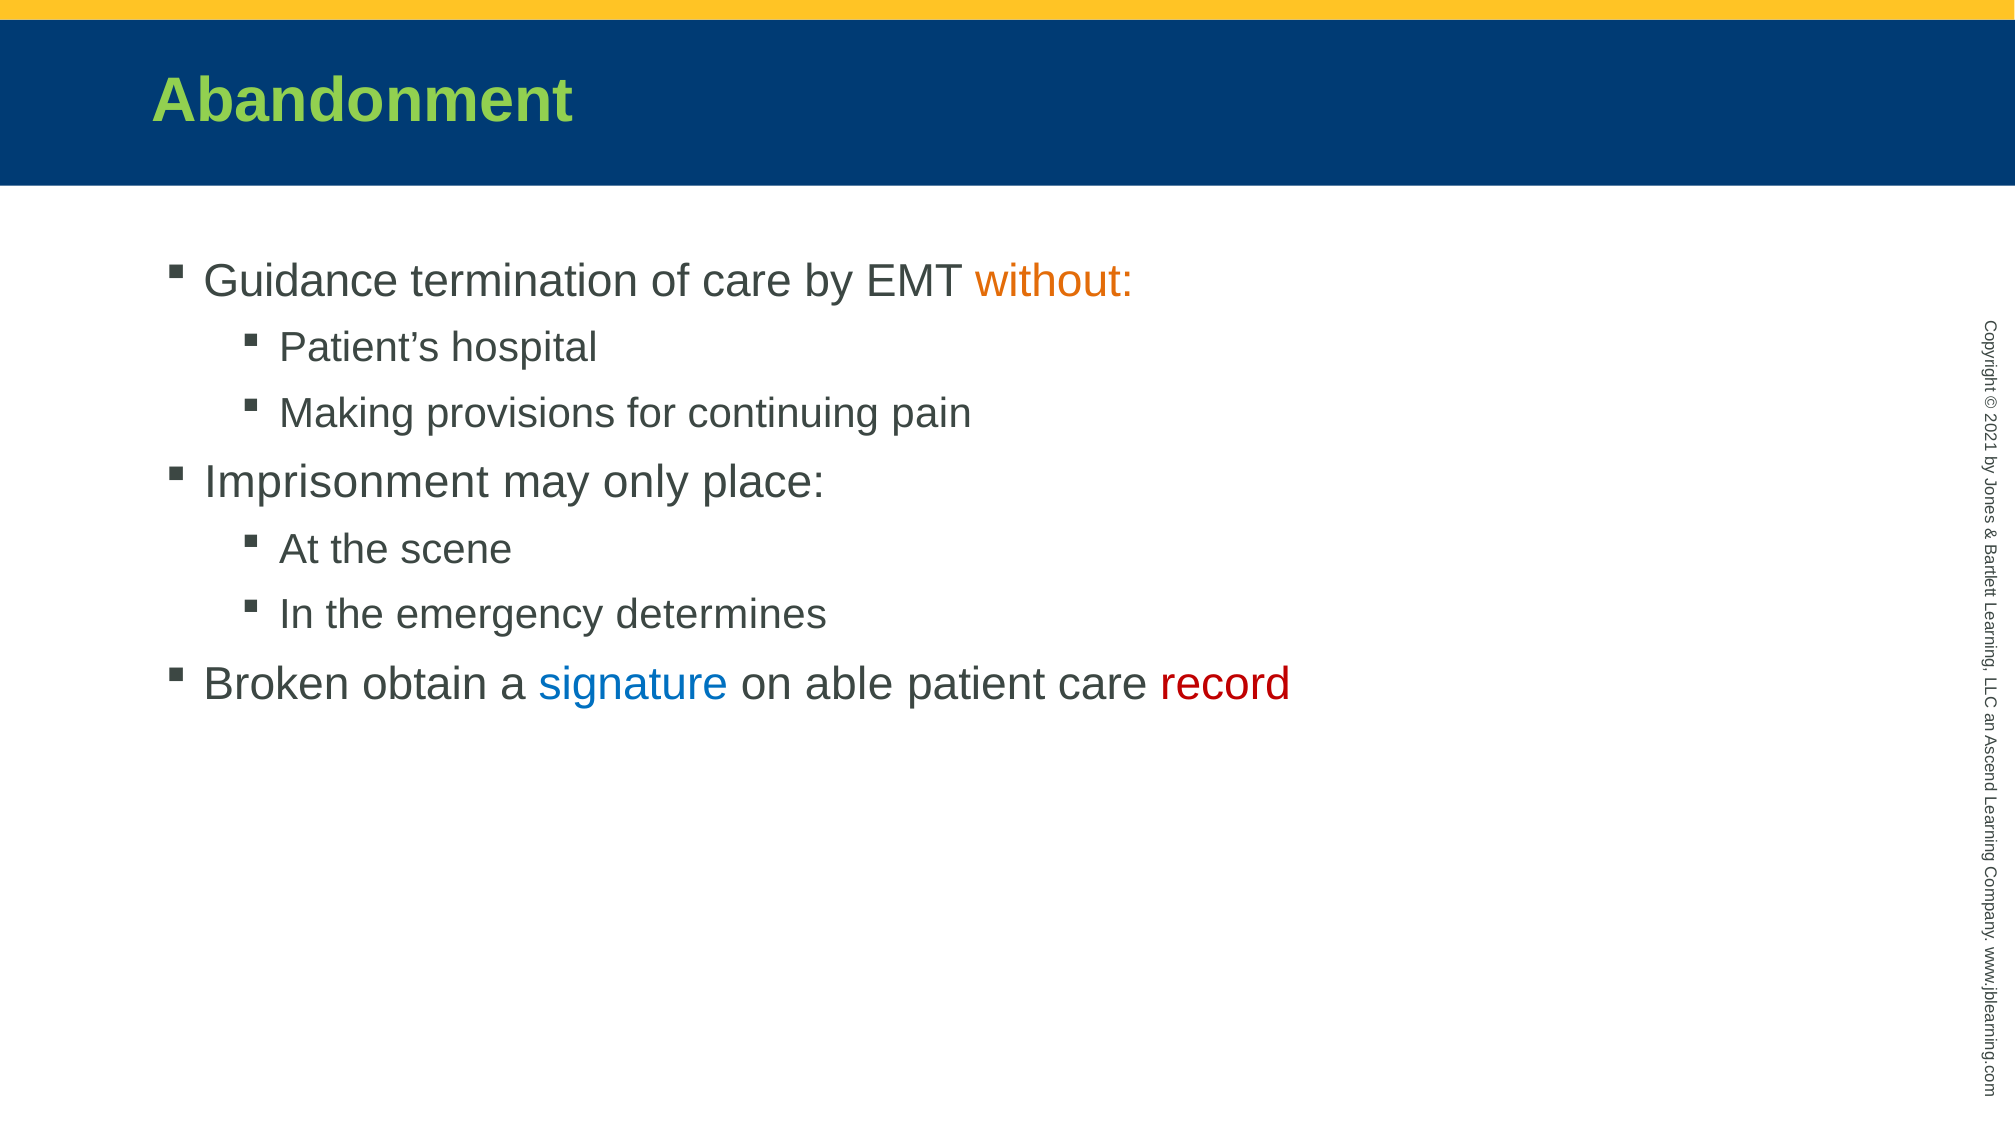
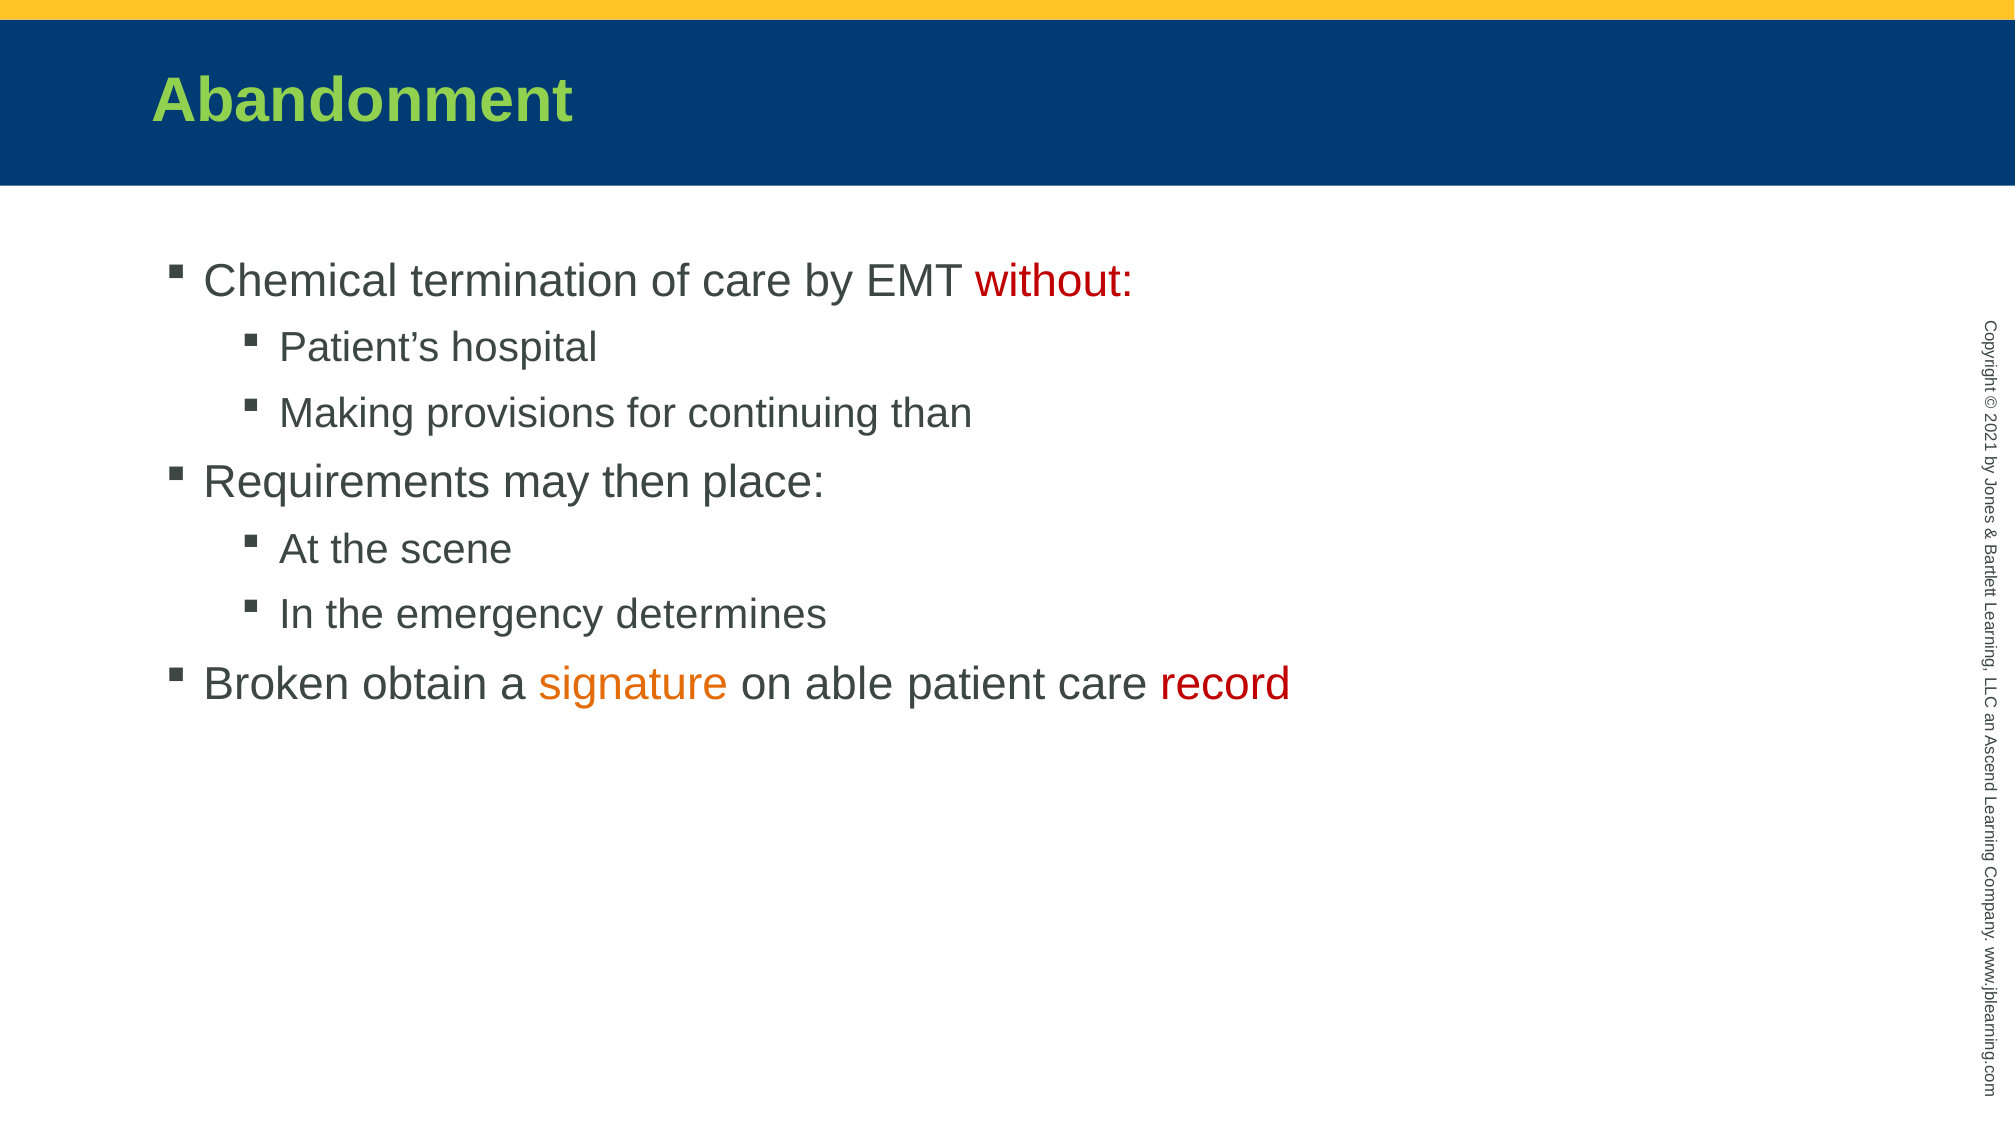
Guidance: Guidance -> Chemical
without colour: orange -> red
pain: pain -> than
Imprisonment: Imprisonment -> Requirements
only: only -> then
signature colour: blue -> orange
